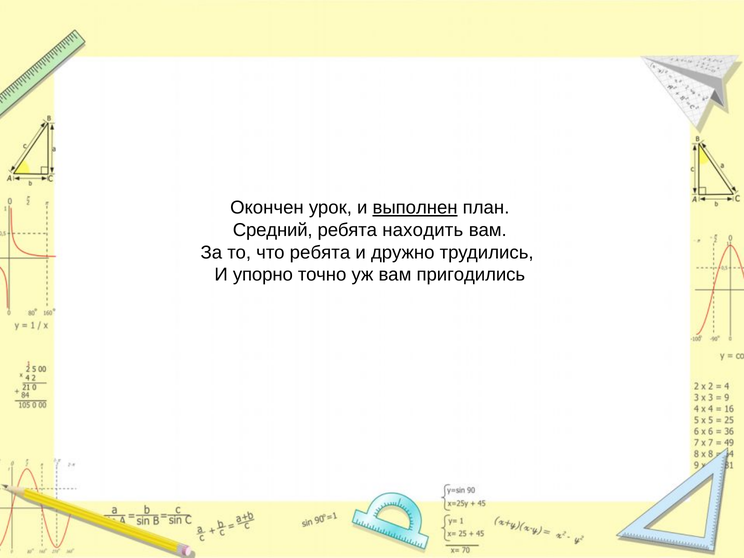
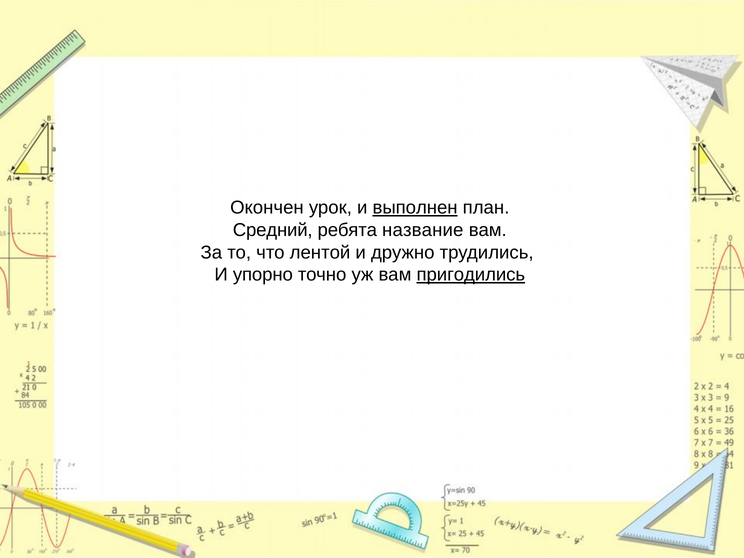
находить: находить -> название
что ребята: ребята -> лентой
пригодились underline: none -> present
